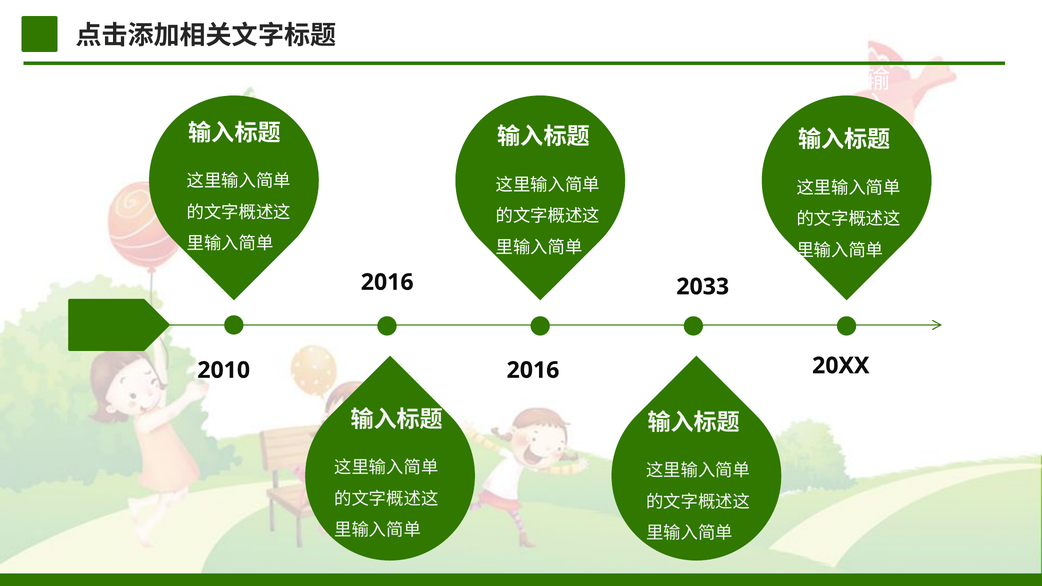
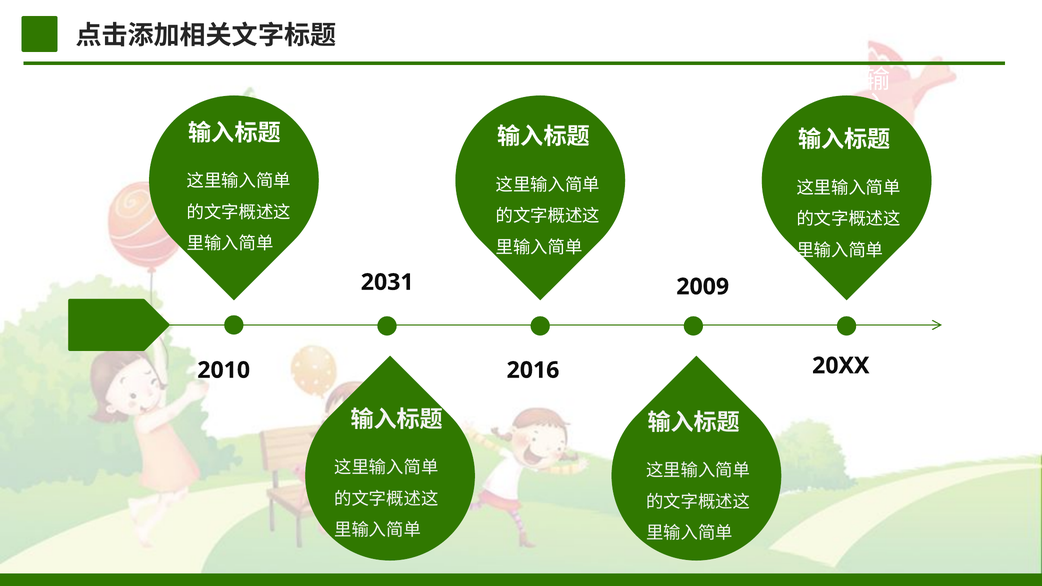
2016 at (387, 282): 2016 -> 2031
2033: 2033 -> 2009
